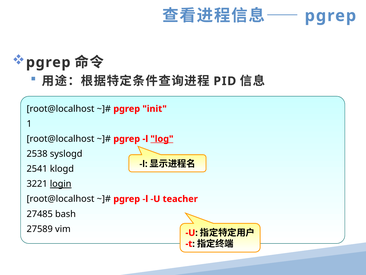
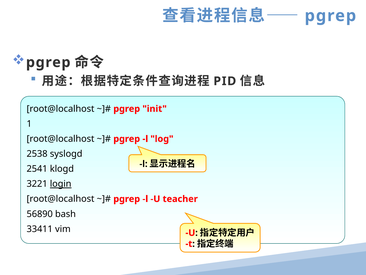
log underline: present -> none
27485: 27485 -> 56890
27589: 27589 -> 33411
